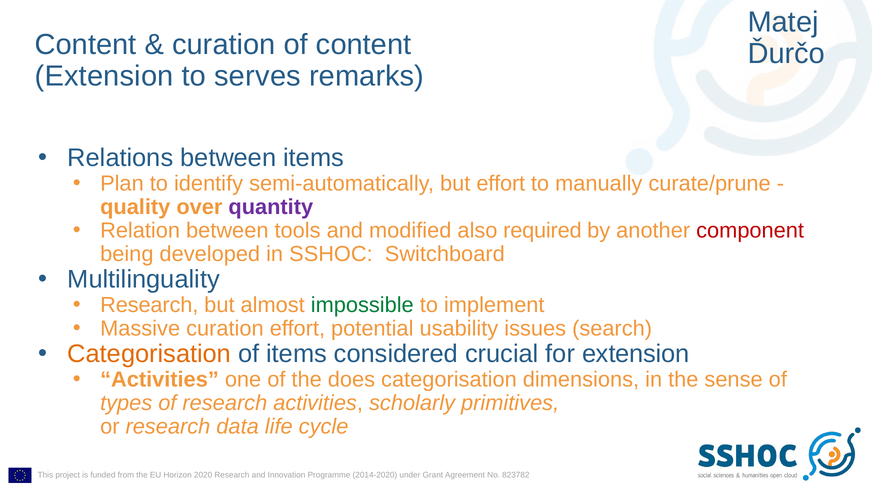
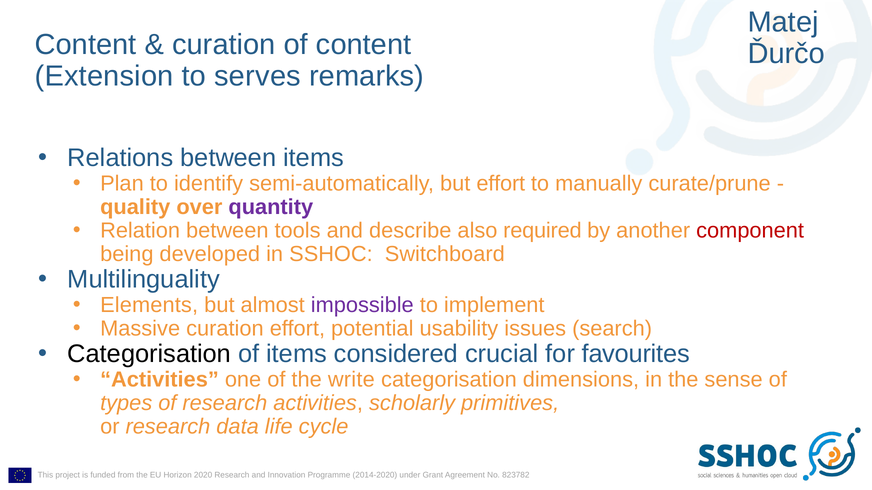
modified: modified -> describe
Research at (149, 305): Research -> Elements
impossible colour: green -> purple
Categorisation at (149, 354) colour: orange -> black
for extension: extension -> favourites
does: does -> write
